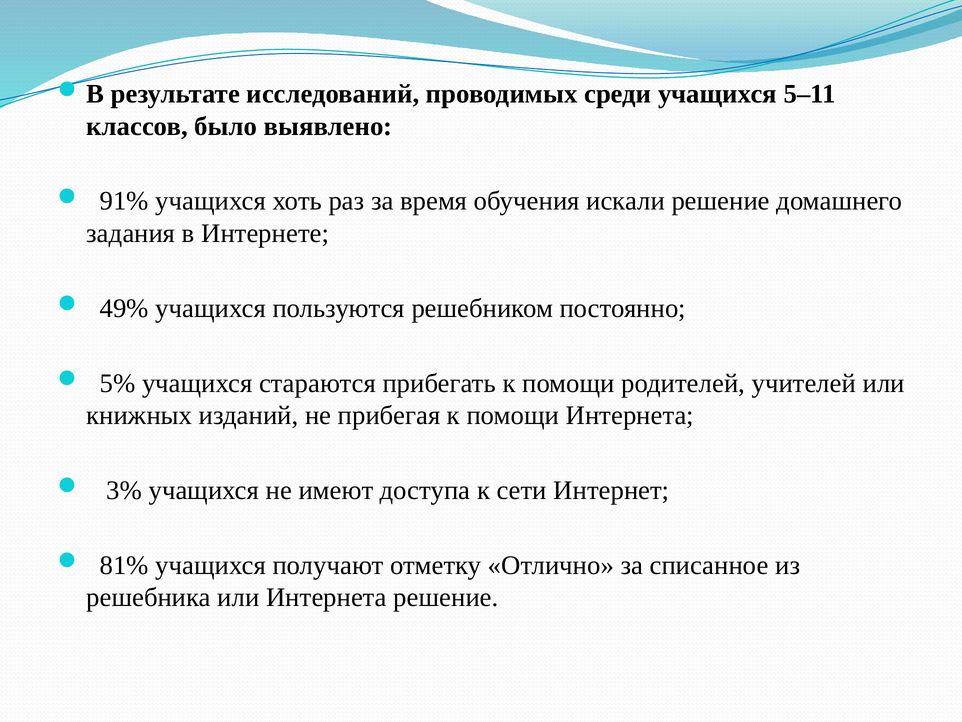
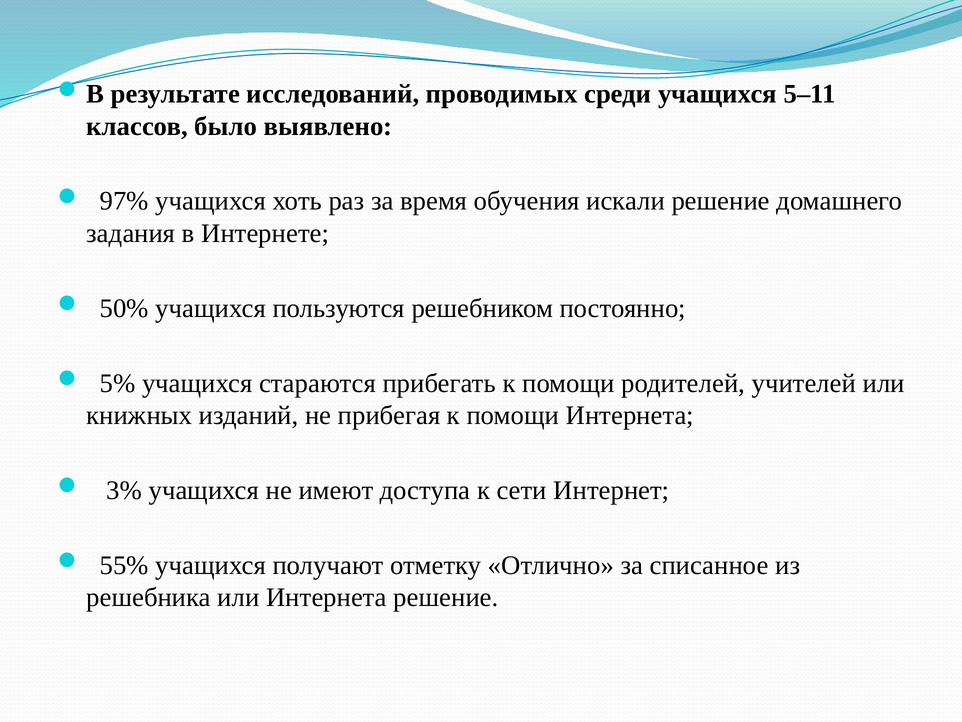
91%: 91% -> 97%
49%: 49% -> 50%
81%: 81% -> 55%
